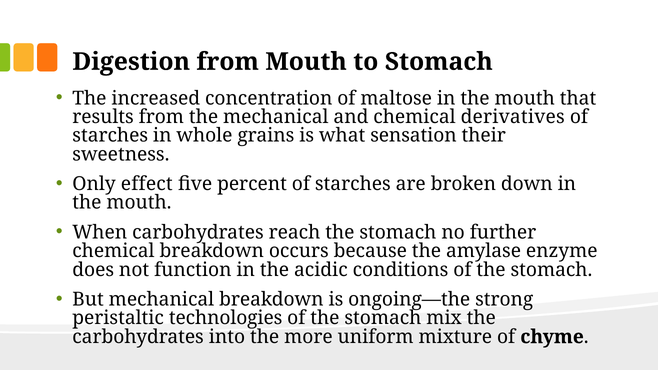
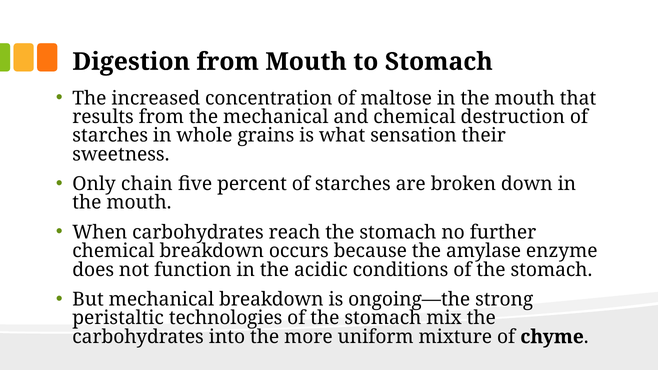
derivatives: derivatives -> destruction
effect: effect -> chain
